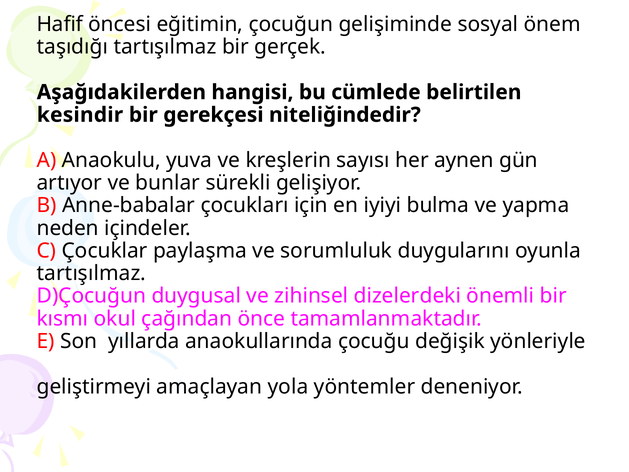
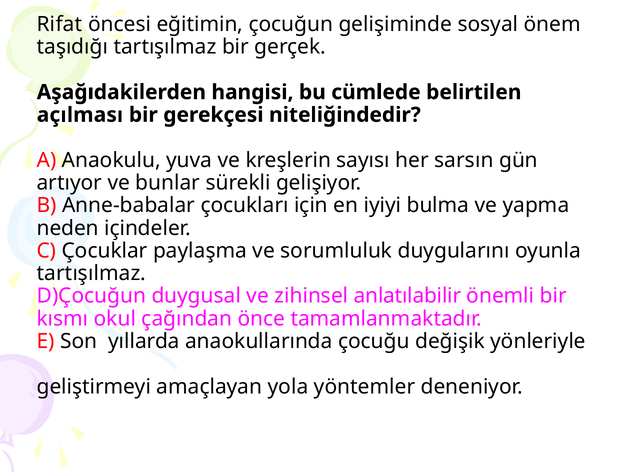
Hafif: Hafif -> Rifat
kesindir: kesindir -> açılması
aynen: aynen -> sarsın
dizelerdeki: dizelerdeki -> anlatılabilir
